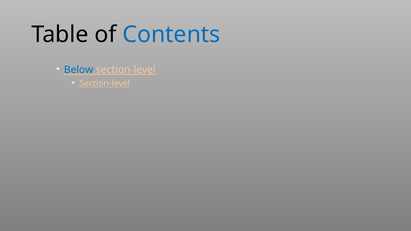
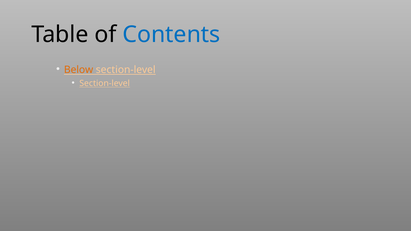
Below colour: blue -> orange
